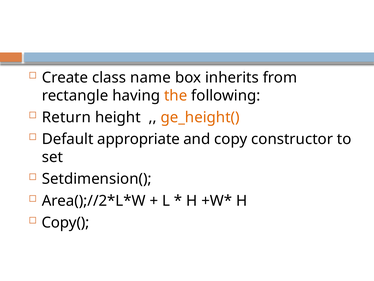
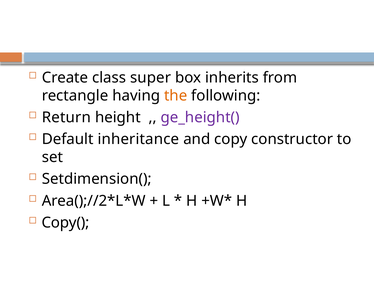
name: name -> super
ge_height( colour: orange -> purple
appropriate: appropriate -> inheritance
